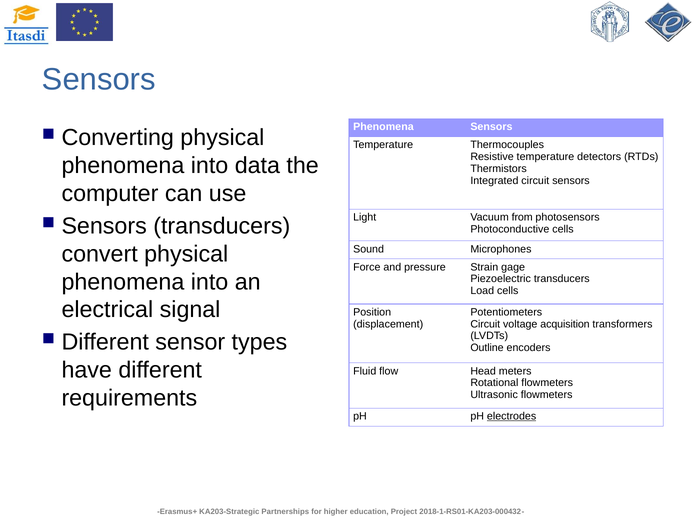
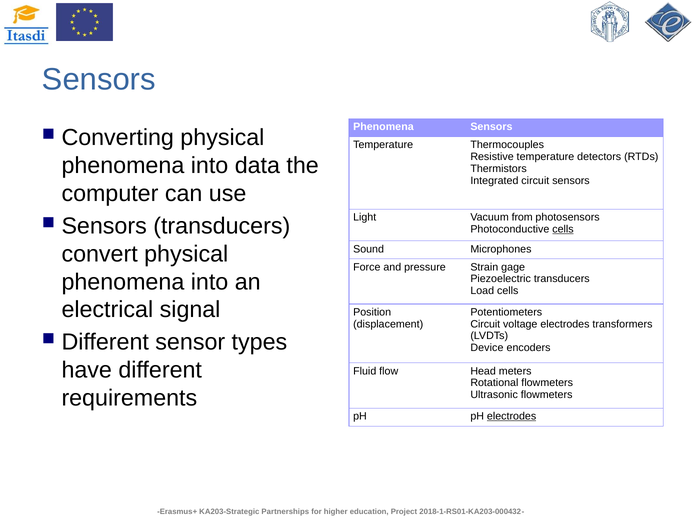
cells at (563, 229) underline: none -> present
voltage acquisition: acquisition -> electrodes
Outline: Outline -> Device
